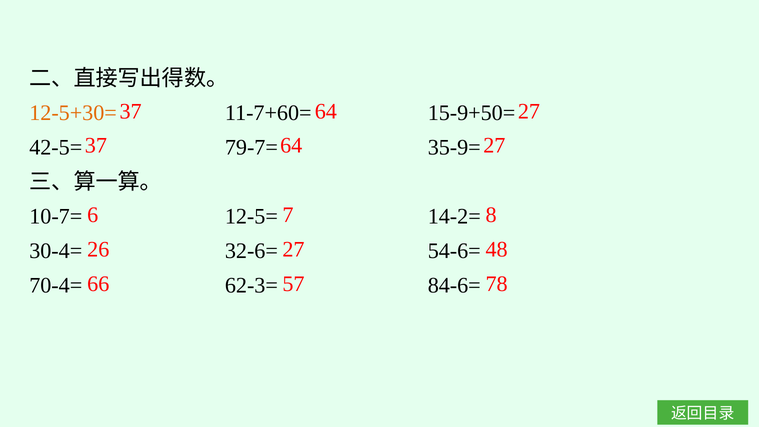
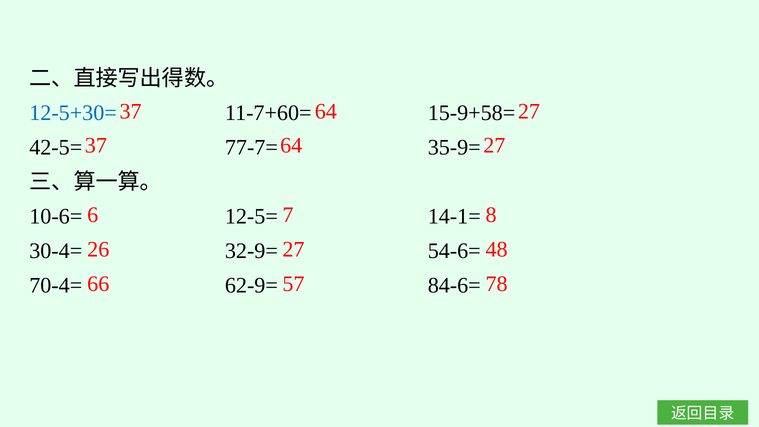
12-5+30= colour: orange -> blue
15-9+50=: 15-9+50= -> 15-9+58=
79-7=: 79-7= -> 77-7=
10-7=: 10-7= -> 10-6=
14-2=: 14-2= -> 14-1=
32-6=: 32-6= -> 32-9=
62-3=: 62-3= -> 62-9=
